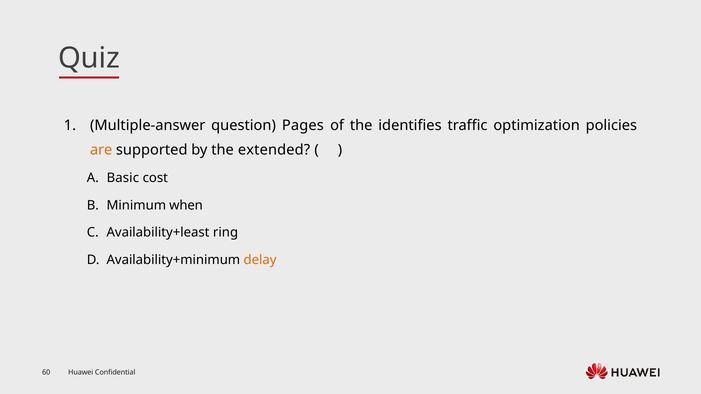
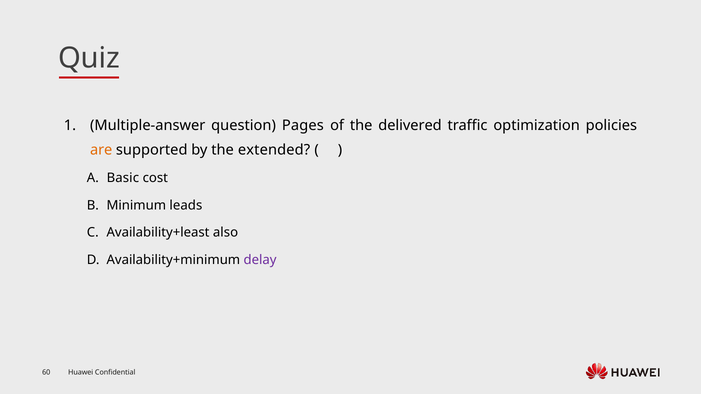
identifies: identifies -> delivered
when: when -> leads
ring: ring -> also
delay colour: orange -> purple
